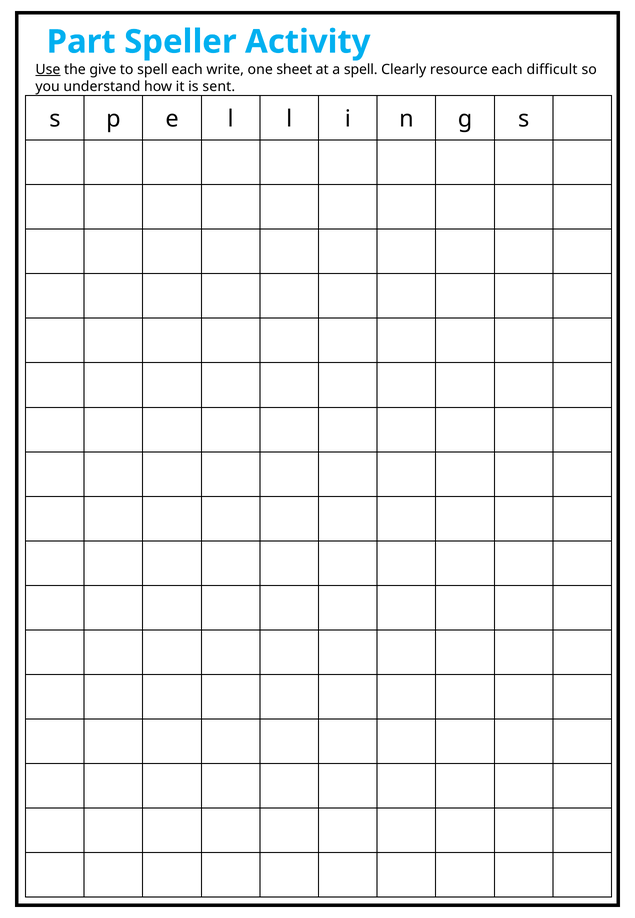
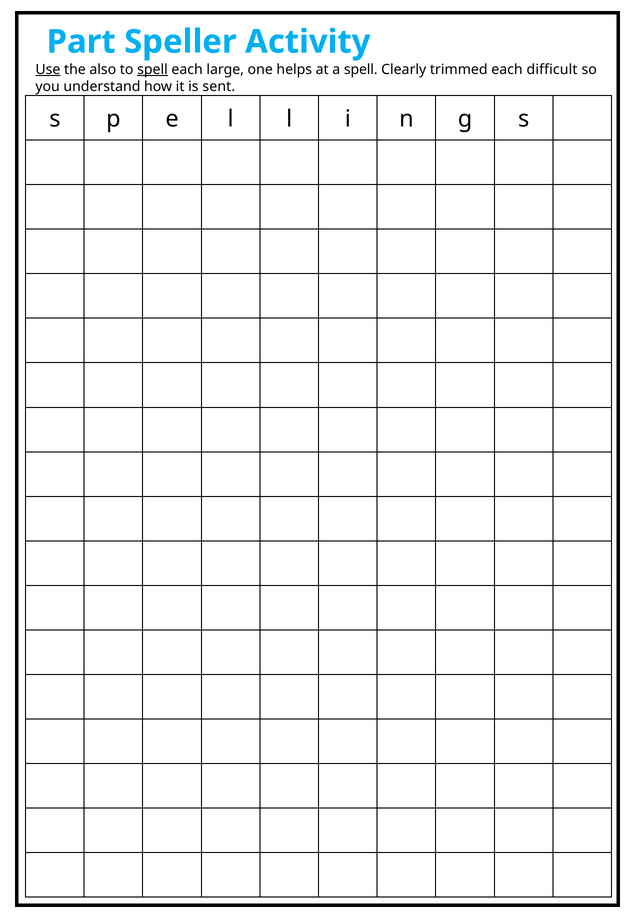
give: give -> also
spell at (153, 69) underline: none -> present
write: write -> large
sheet: sheet -> helps
resource: resource -> trimmed
